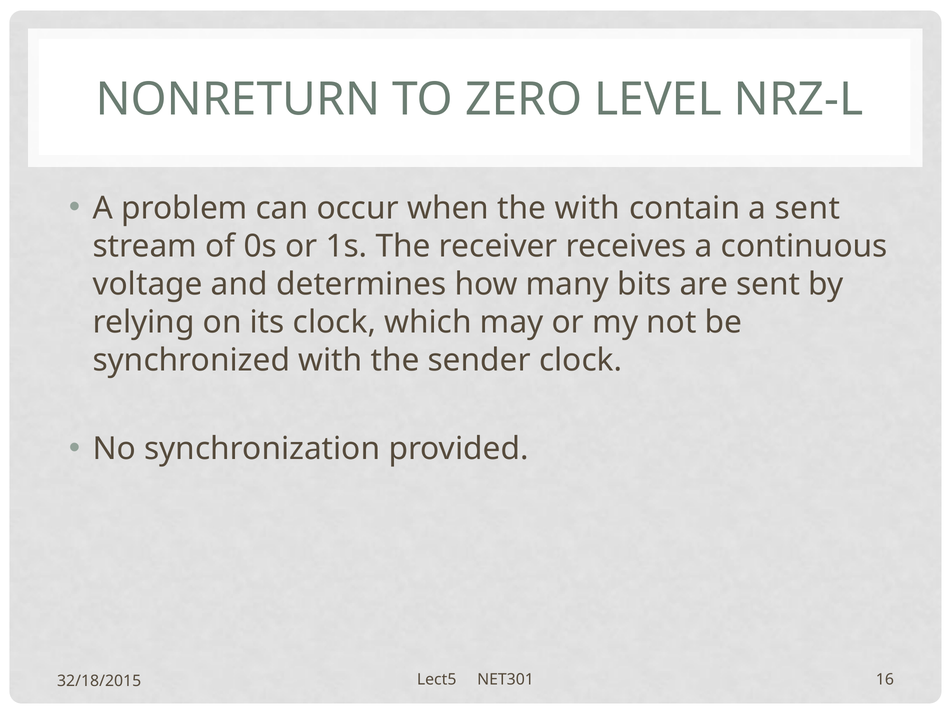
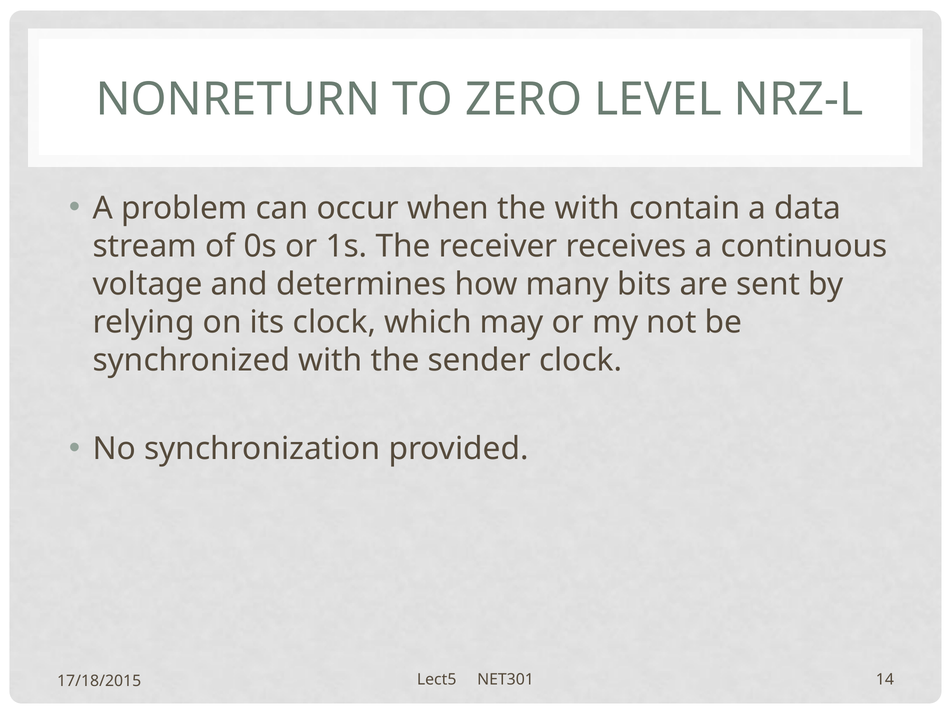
a sent: sent -> data
16: 16 -> 14
32/18/2015: 32/18/2015 -> 17/18/2015
